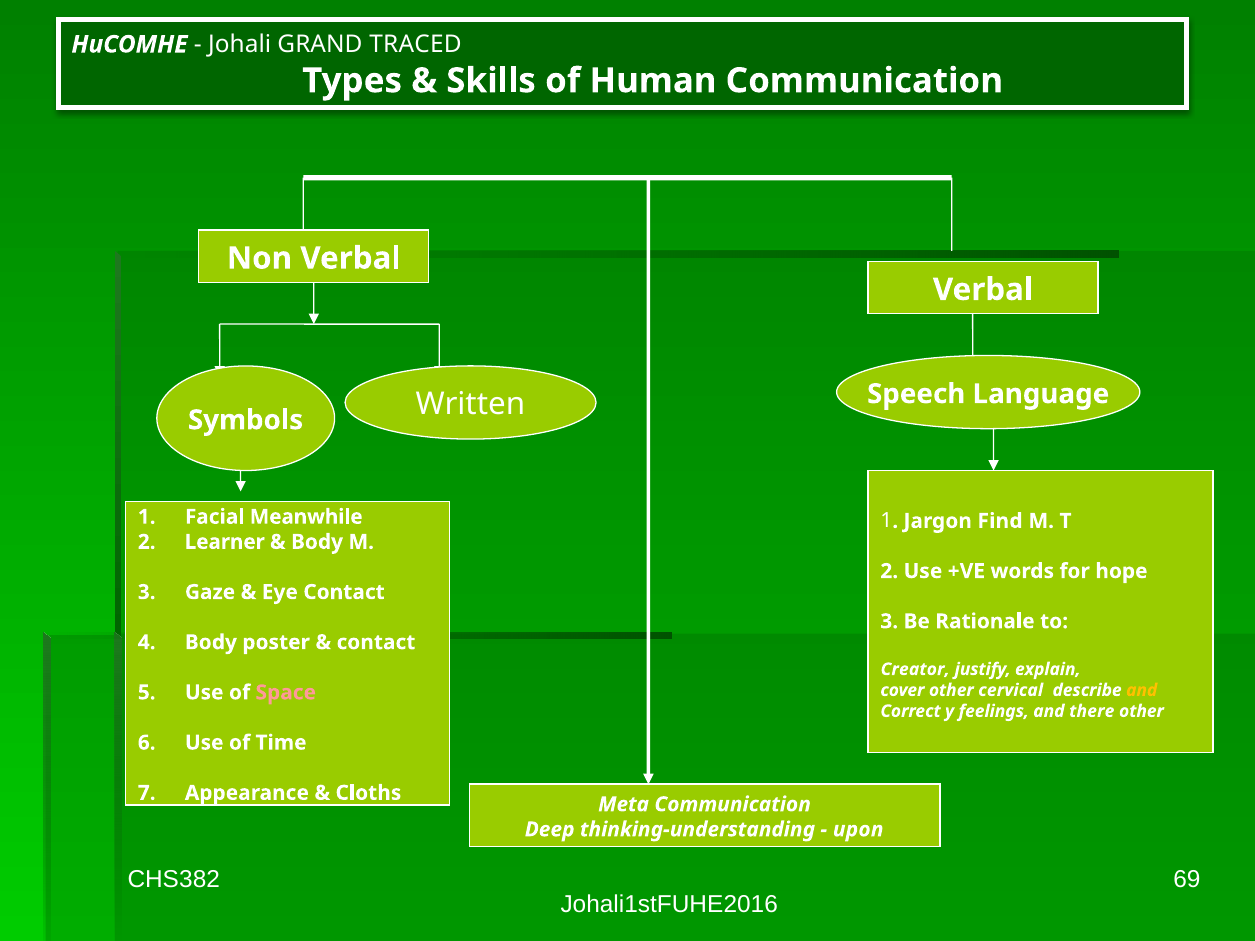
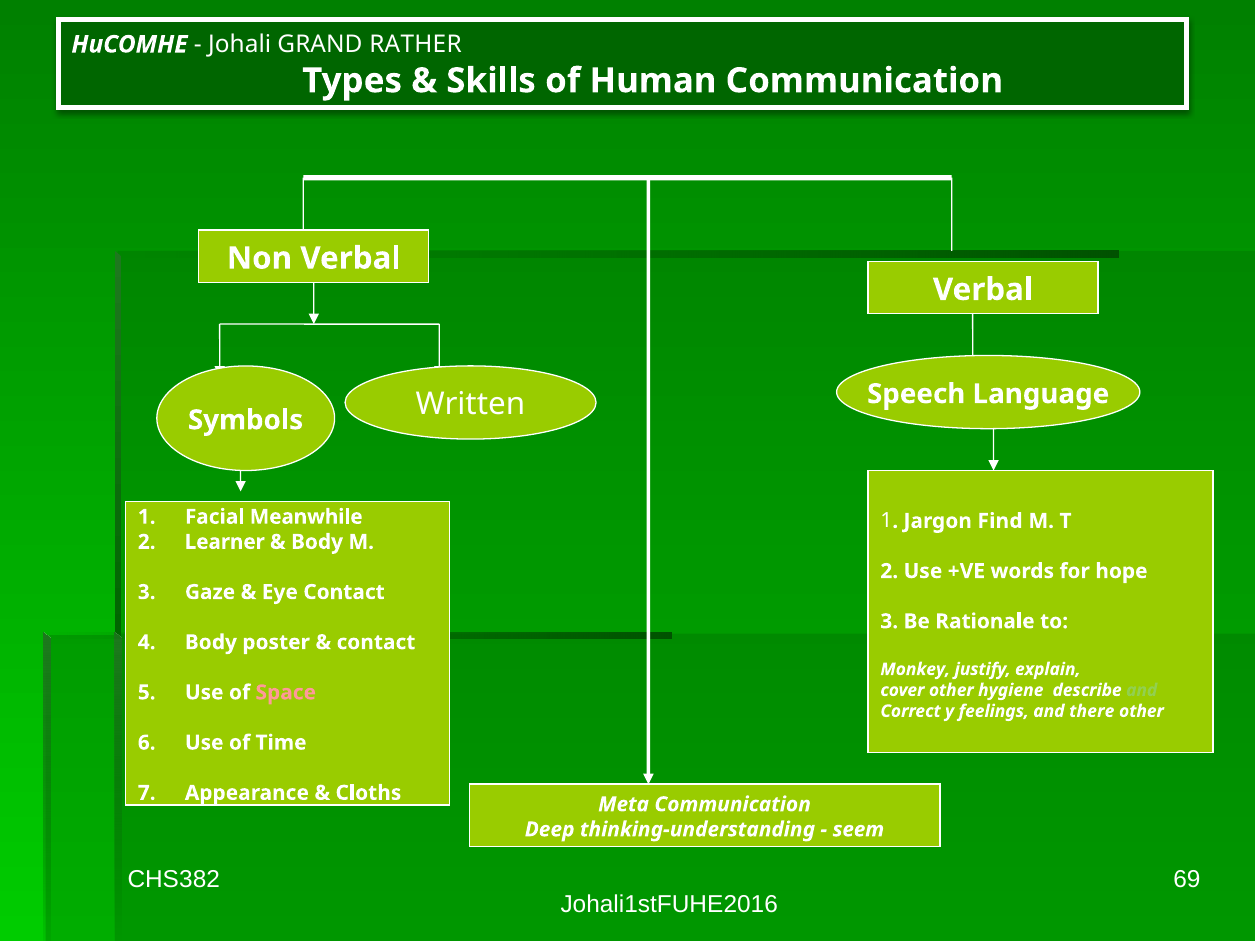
TRACED: TRACED -> RATHER
Creator: Creator -> Monkey
cervical: cervical -> hygiene
and at (1142, 690) colour: yellow -> light green
upon: upon -> seem
